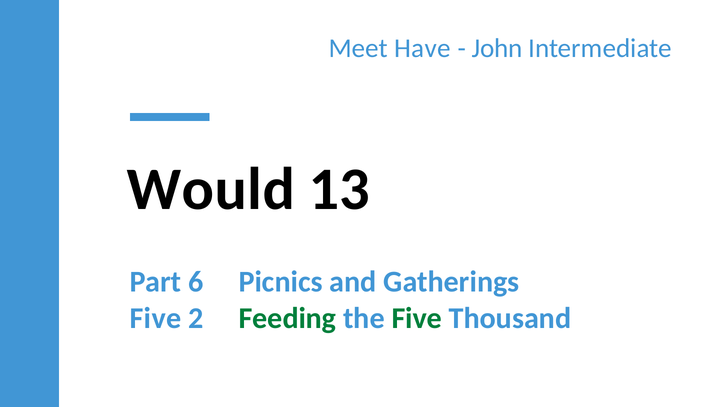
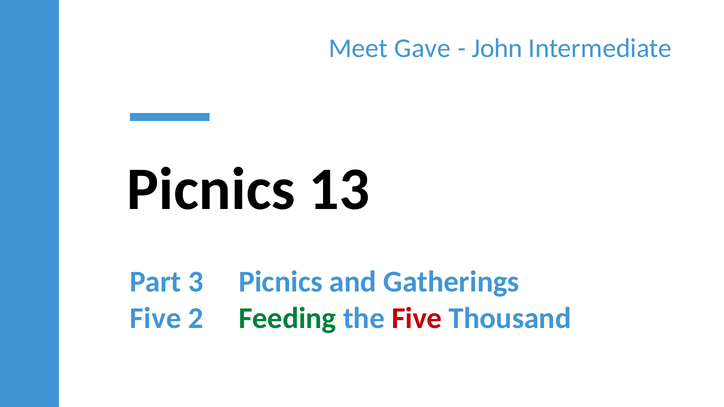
Have: Have -> Gave
Would at (211, 189): Would -> Picnics
6: 6 -> 3
Five at (417, 318) colour: green -> red
